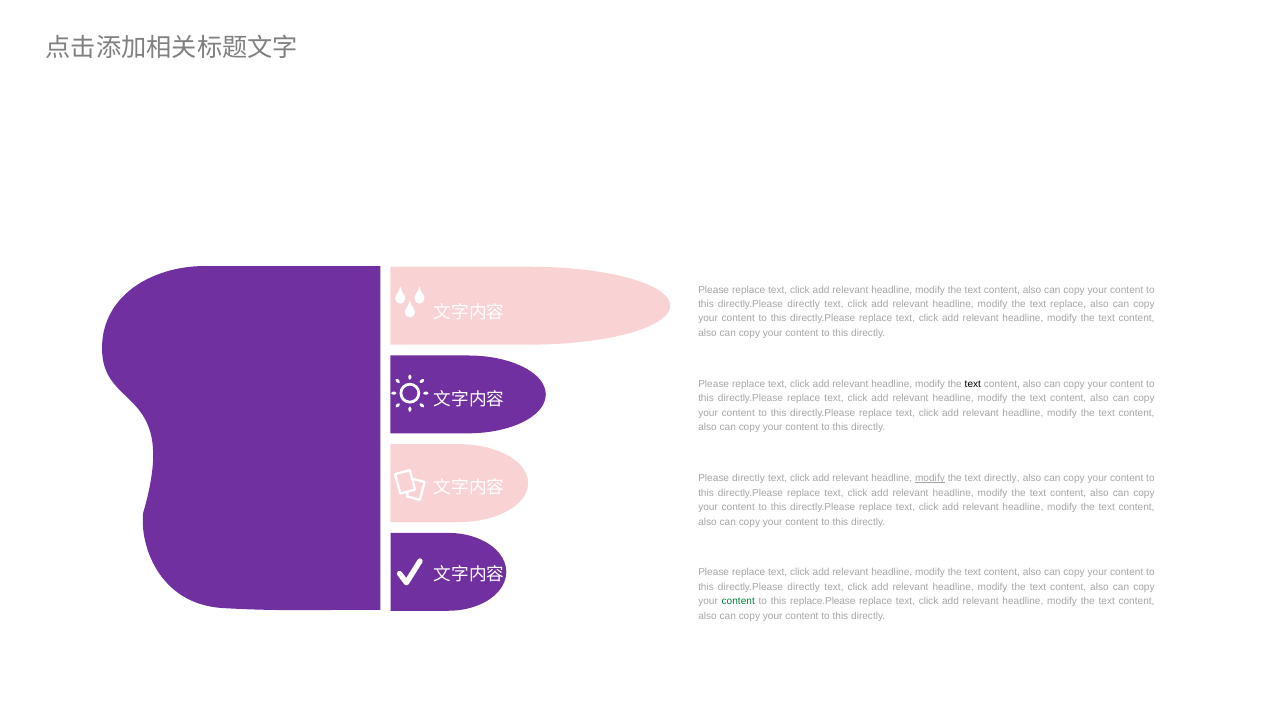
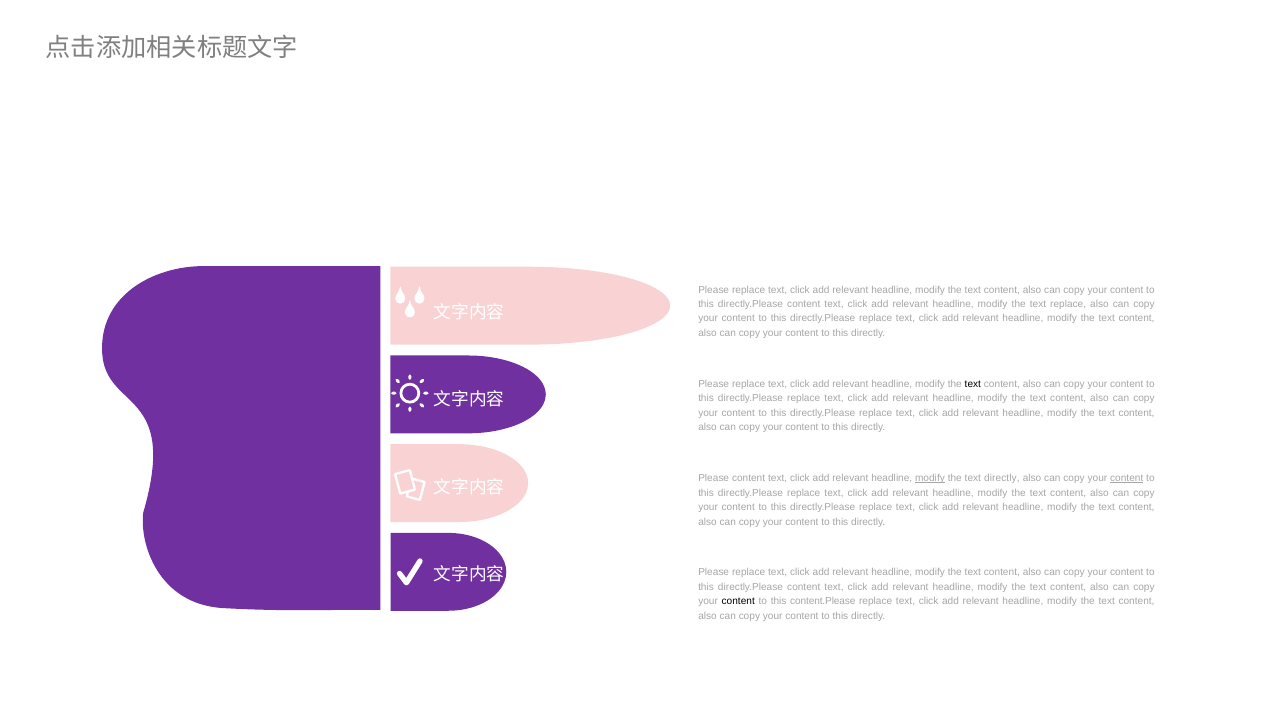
directly at (804, 304): directly -> content
Please directly: directly -> content
content at (1127, 478) underline: none -> present
directly at (804, 587): directly -> content
content at (738, 601) colour: green -> black
replace.Please: replace.Please -> content.Please
